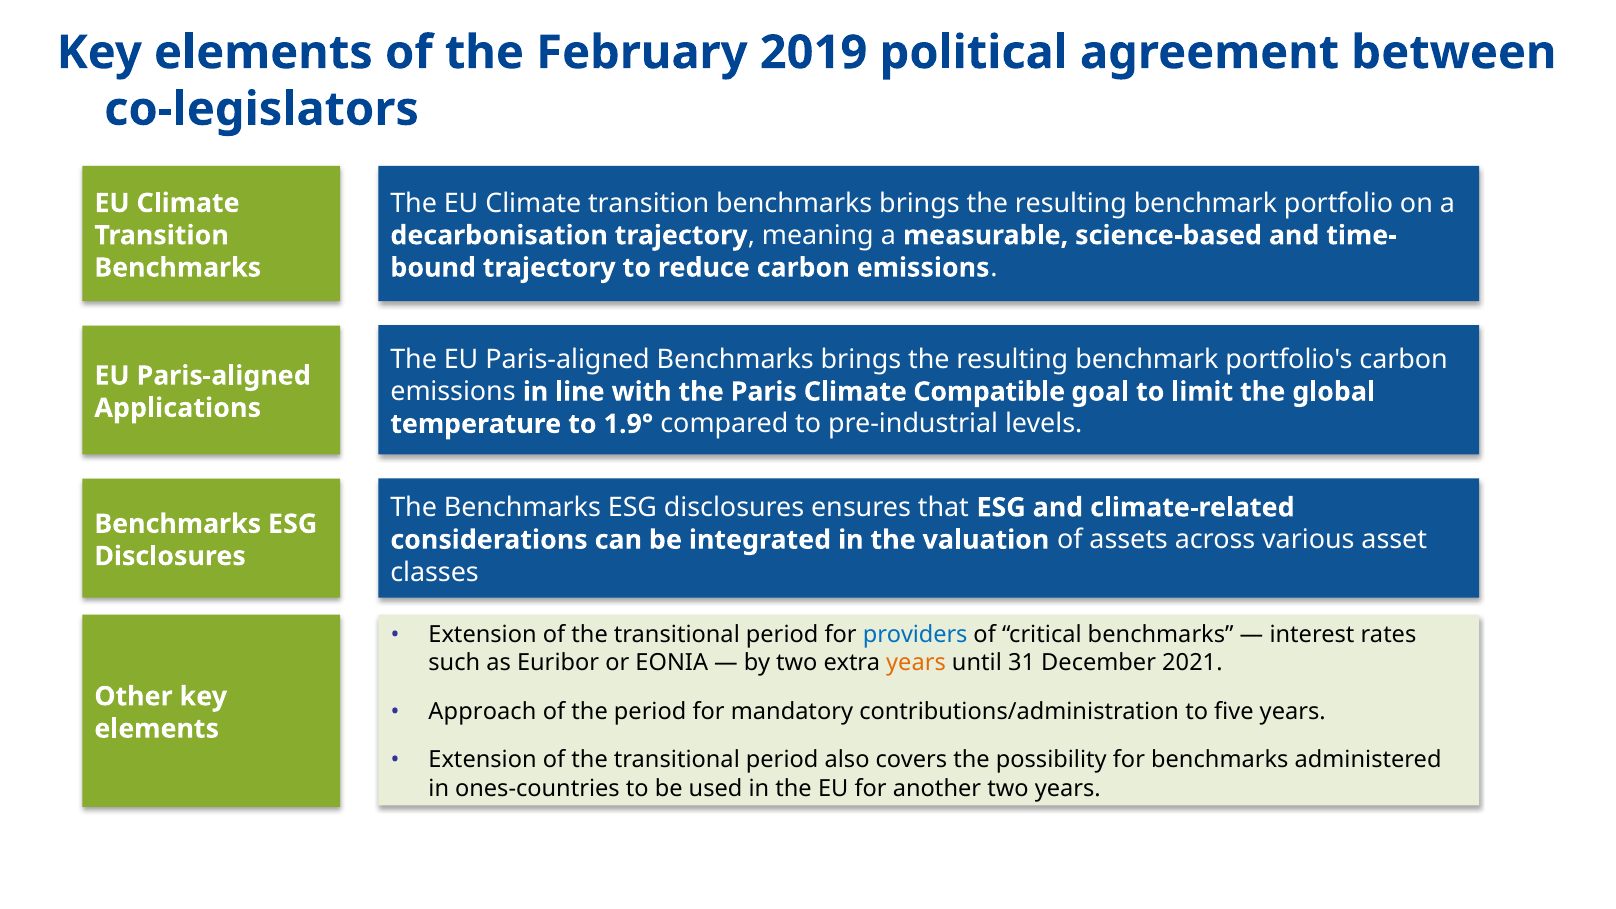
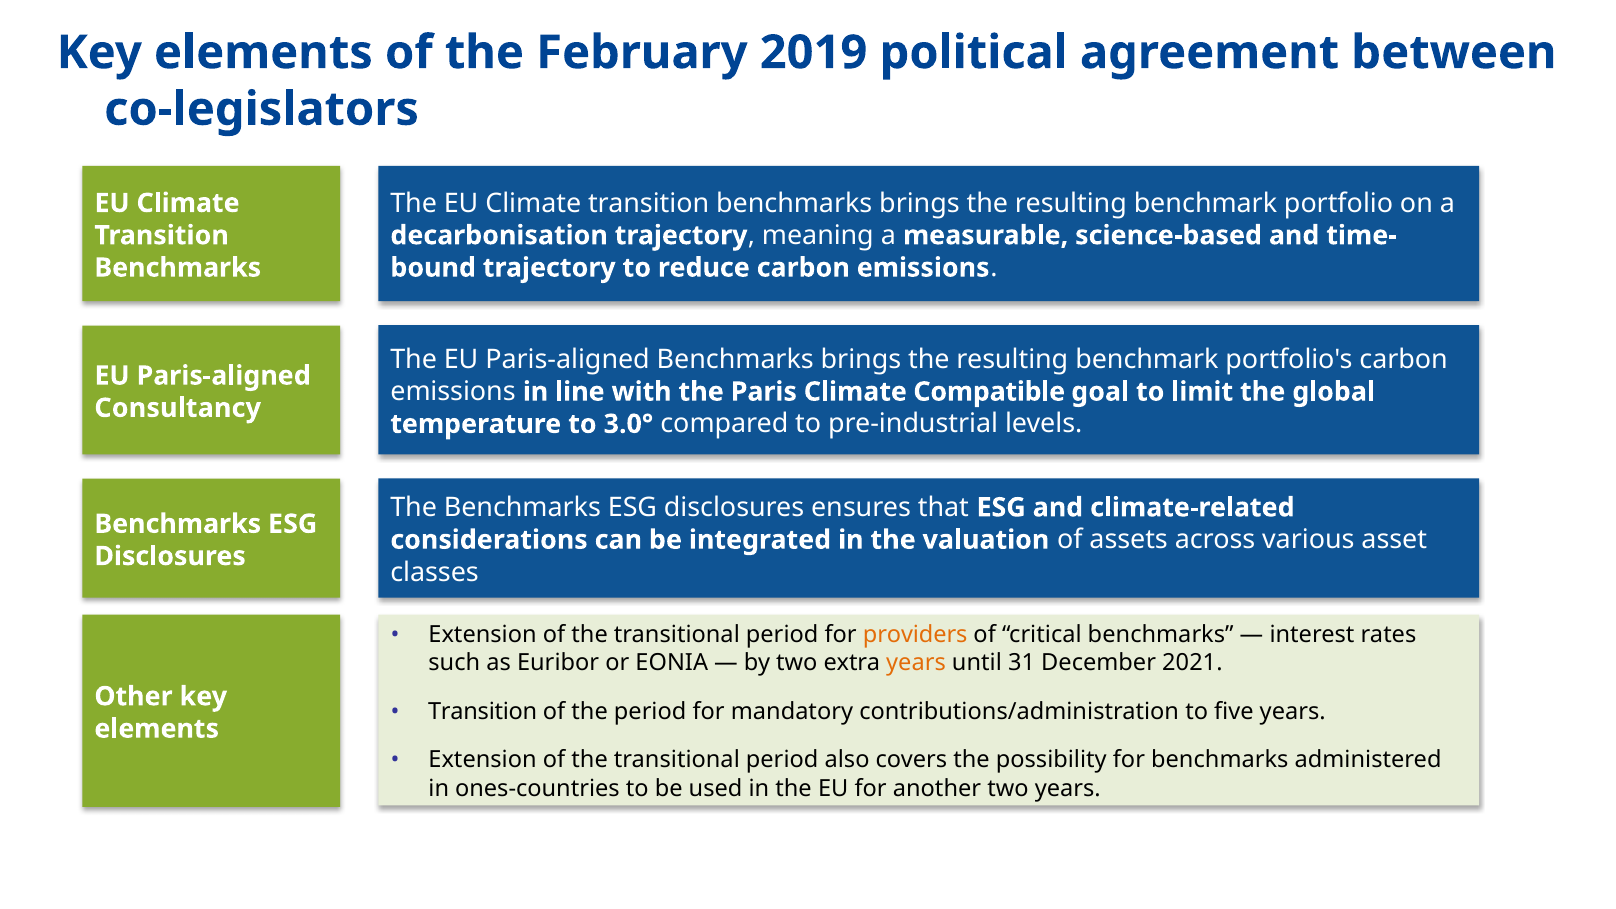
Applications: Applications -> Consultancy
1.9°: 1.9° -> 3.0°
providers colour: blue -> orange
Approach at (482, 712): Approach -> Transition
